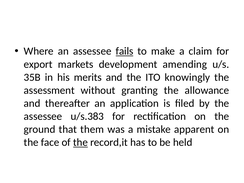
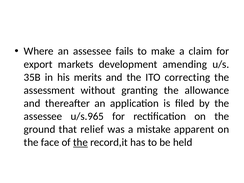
fails underline: present -> none
knowingly: knowingly -> correcting
u/s.383: u/s.383 -> u/s.965
them: them -> relief
